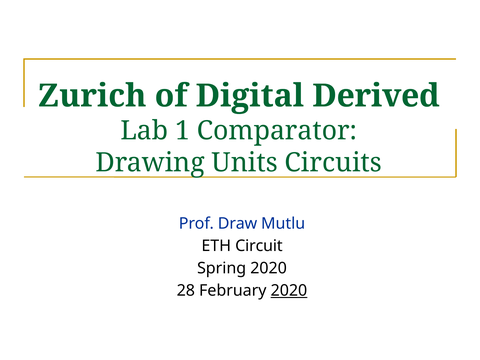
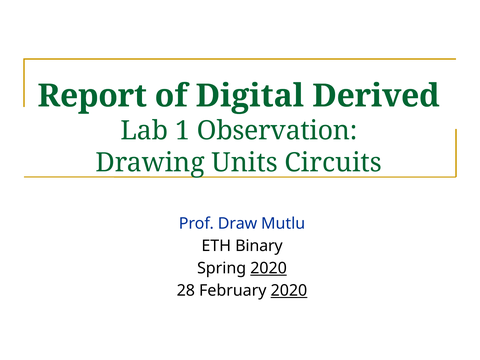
Zurich: Zurich -> Report
Comparator: Comparator -> Observation
Circuit: Circuit -> Binary
2020 at (269, 268) underline: none -> present
